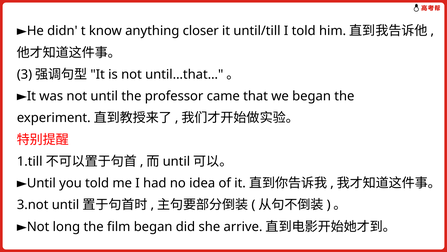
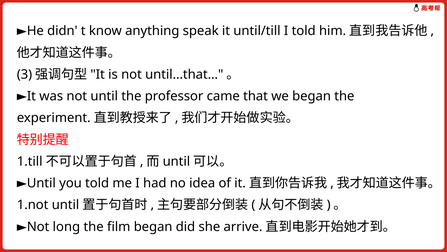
closer: closer -> speak
3.not: 3.not -> 1.not
